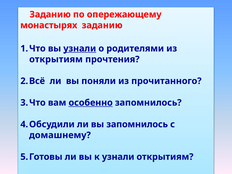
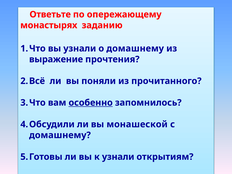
Заданию at (50, 14): Заданию -> Ответьте
узнали at (80, 48) underline: present -> none
о родителями: родителями -> домашнему
открытиям at (56, 59): открытиям -> выражение
вы запомнилось: запомнилось -> монашеской
